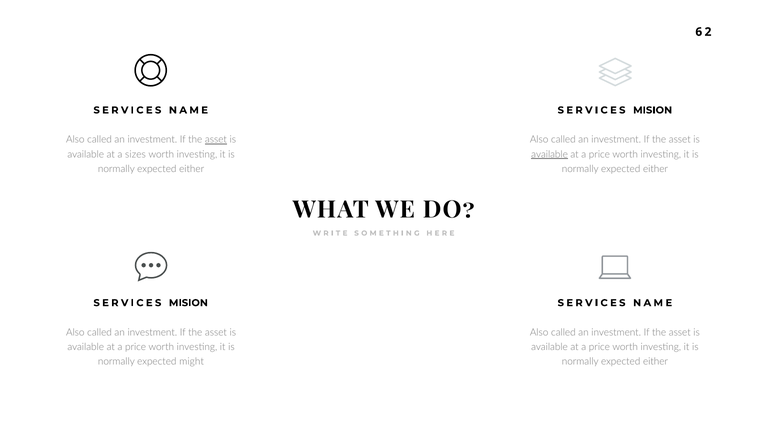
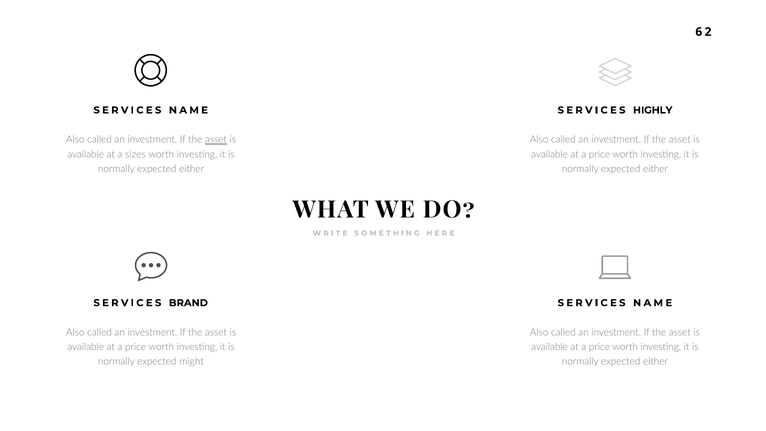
MISION at (653, 110): MISION -> HIGHLY
available at (550, 154) underline: present -> none
MISION at (188, 303): MISION -> BRAND
